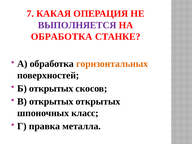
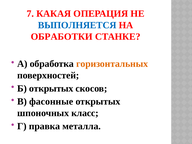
ВЫПОЛНЯЕТСЯ colour: purple -> blue
ОБРАБОТКА at (62, 37): ОБРАБОТКА -> ОБРАБОТКИ
В открытых: открытых -> фасонные
